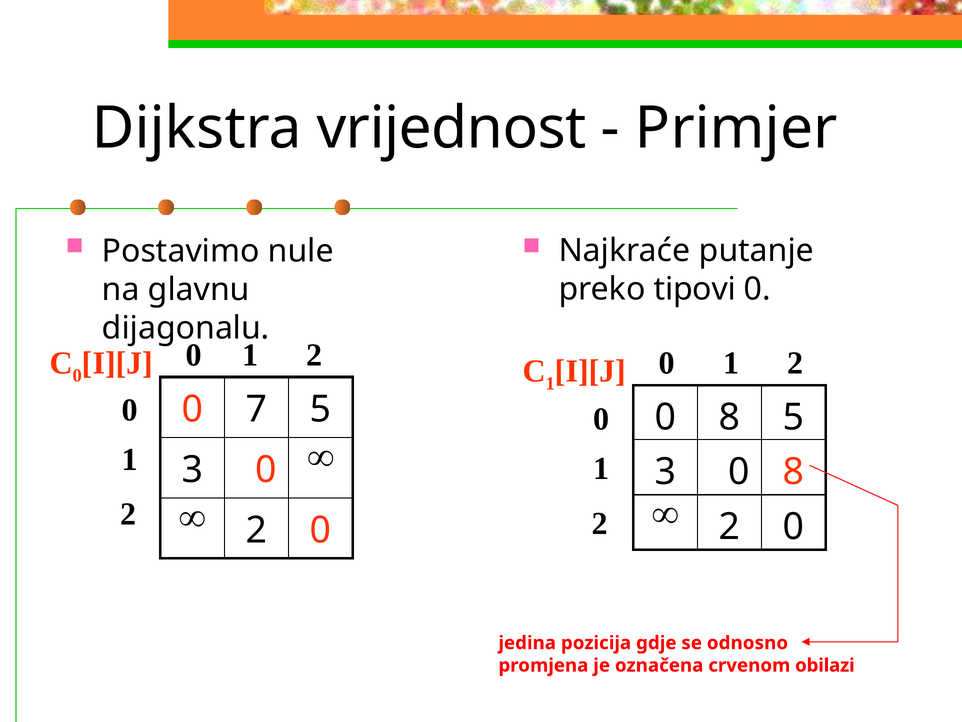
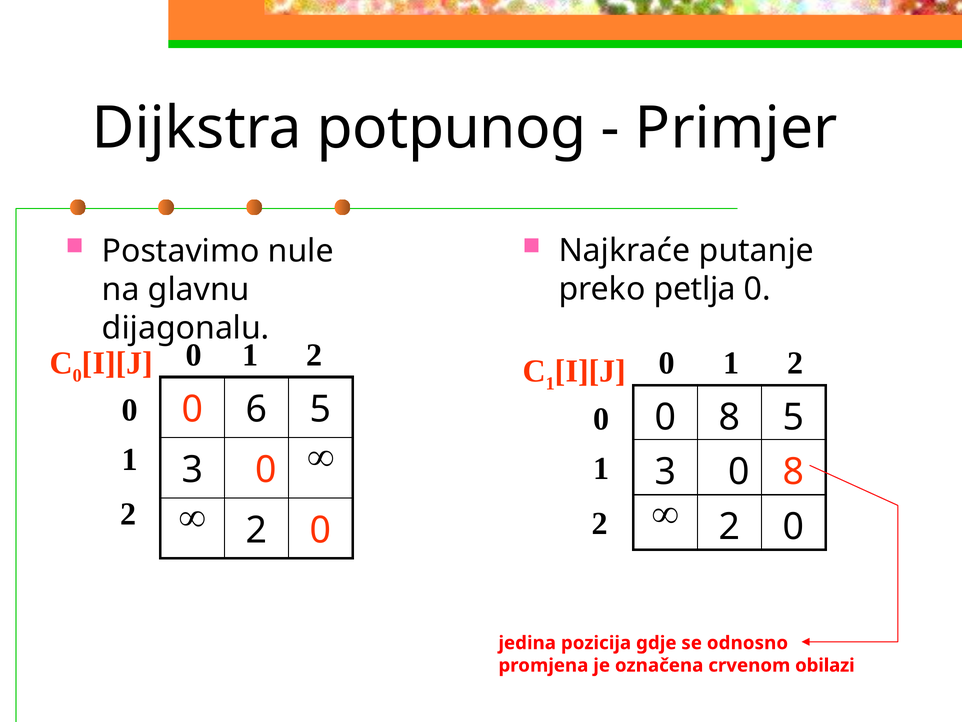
vrijednost: vrijednost -> potpunog
tipovi: tipovi -> petlja
7: 7 -> 6
